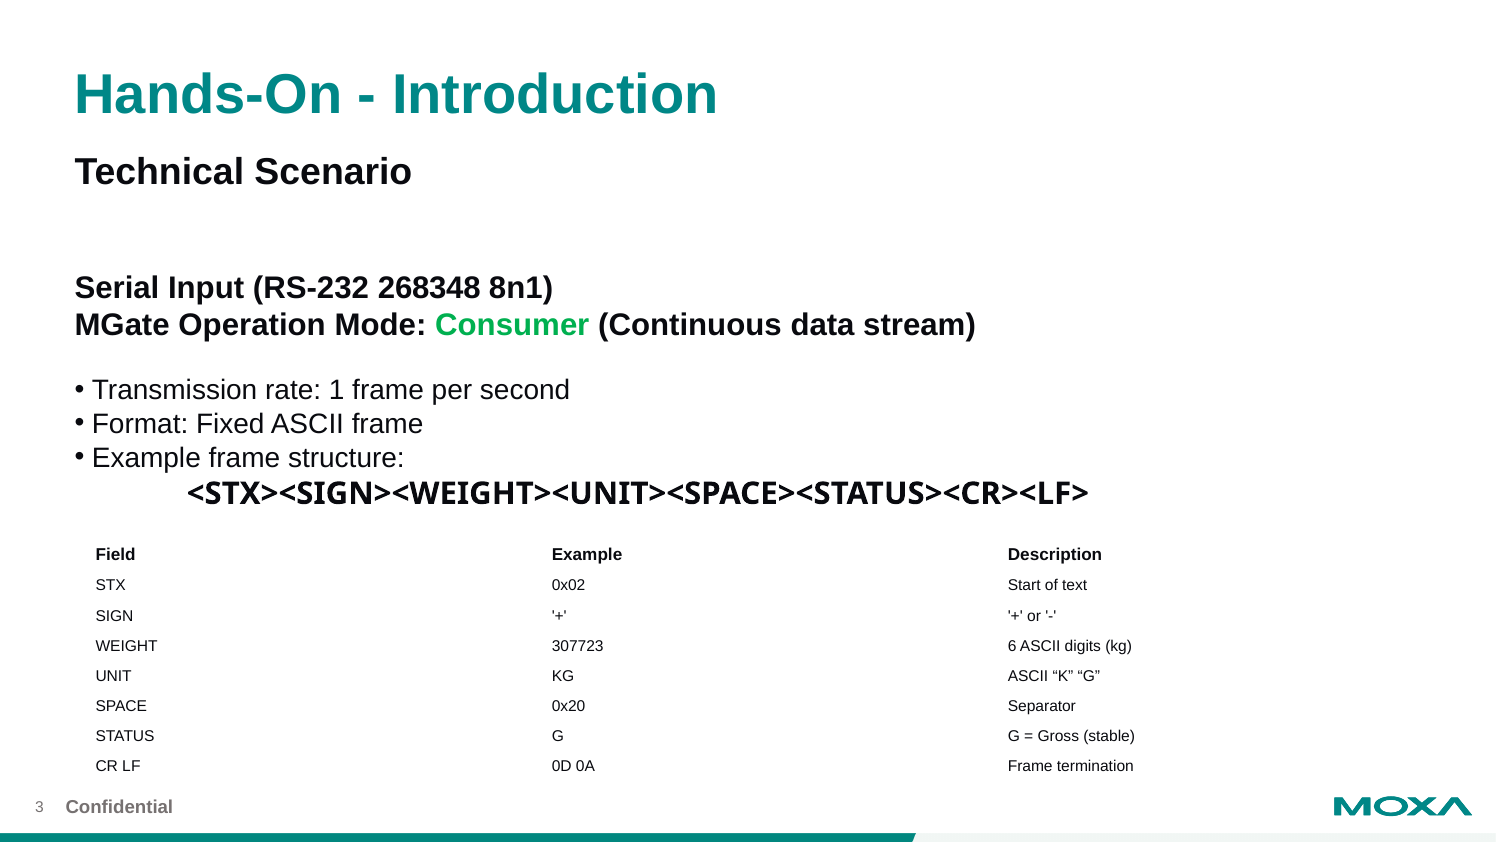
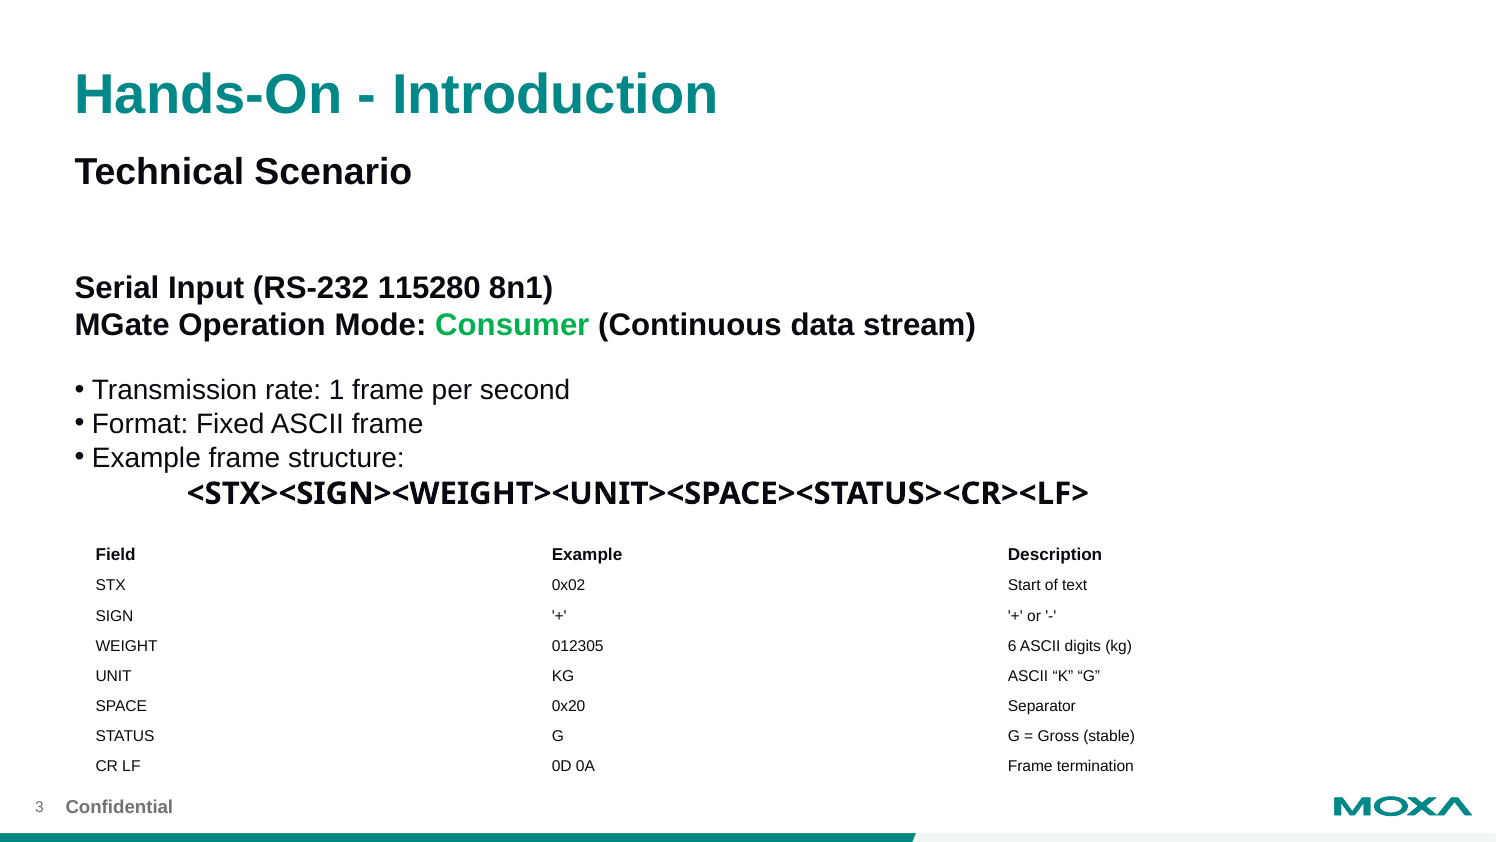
268348: 268348 -> 115280
307723: 307723 -> 012305
